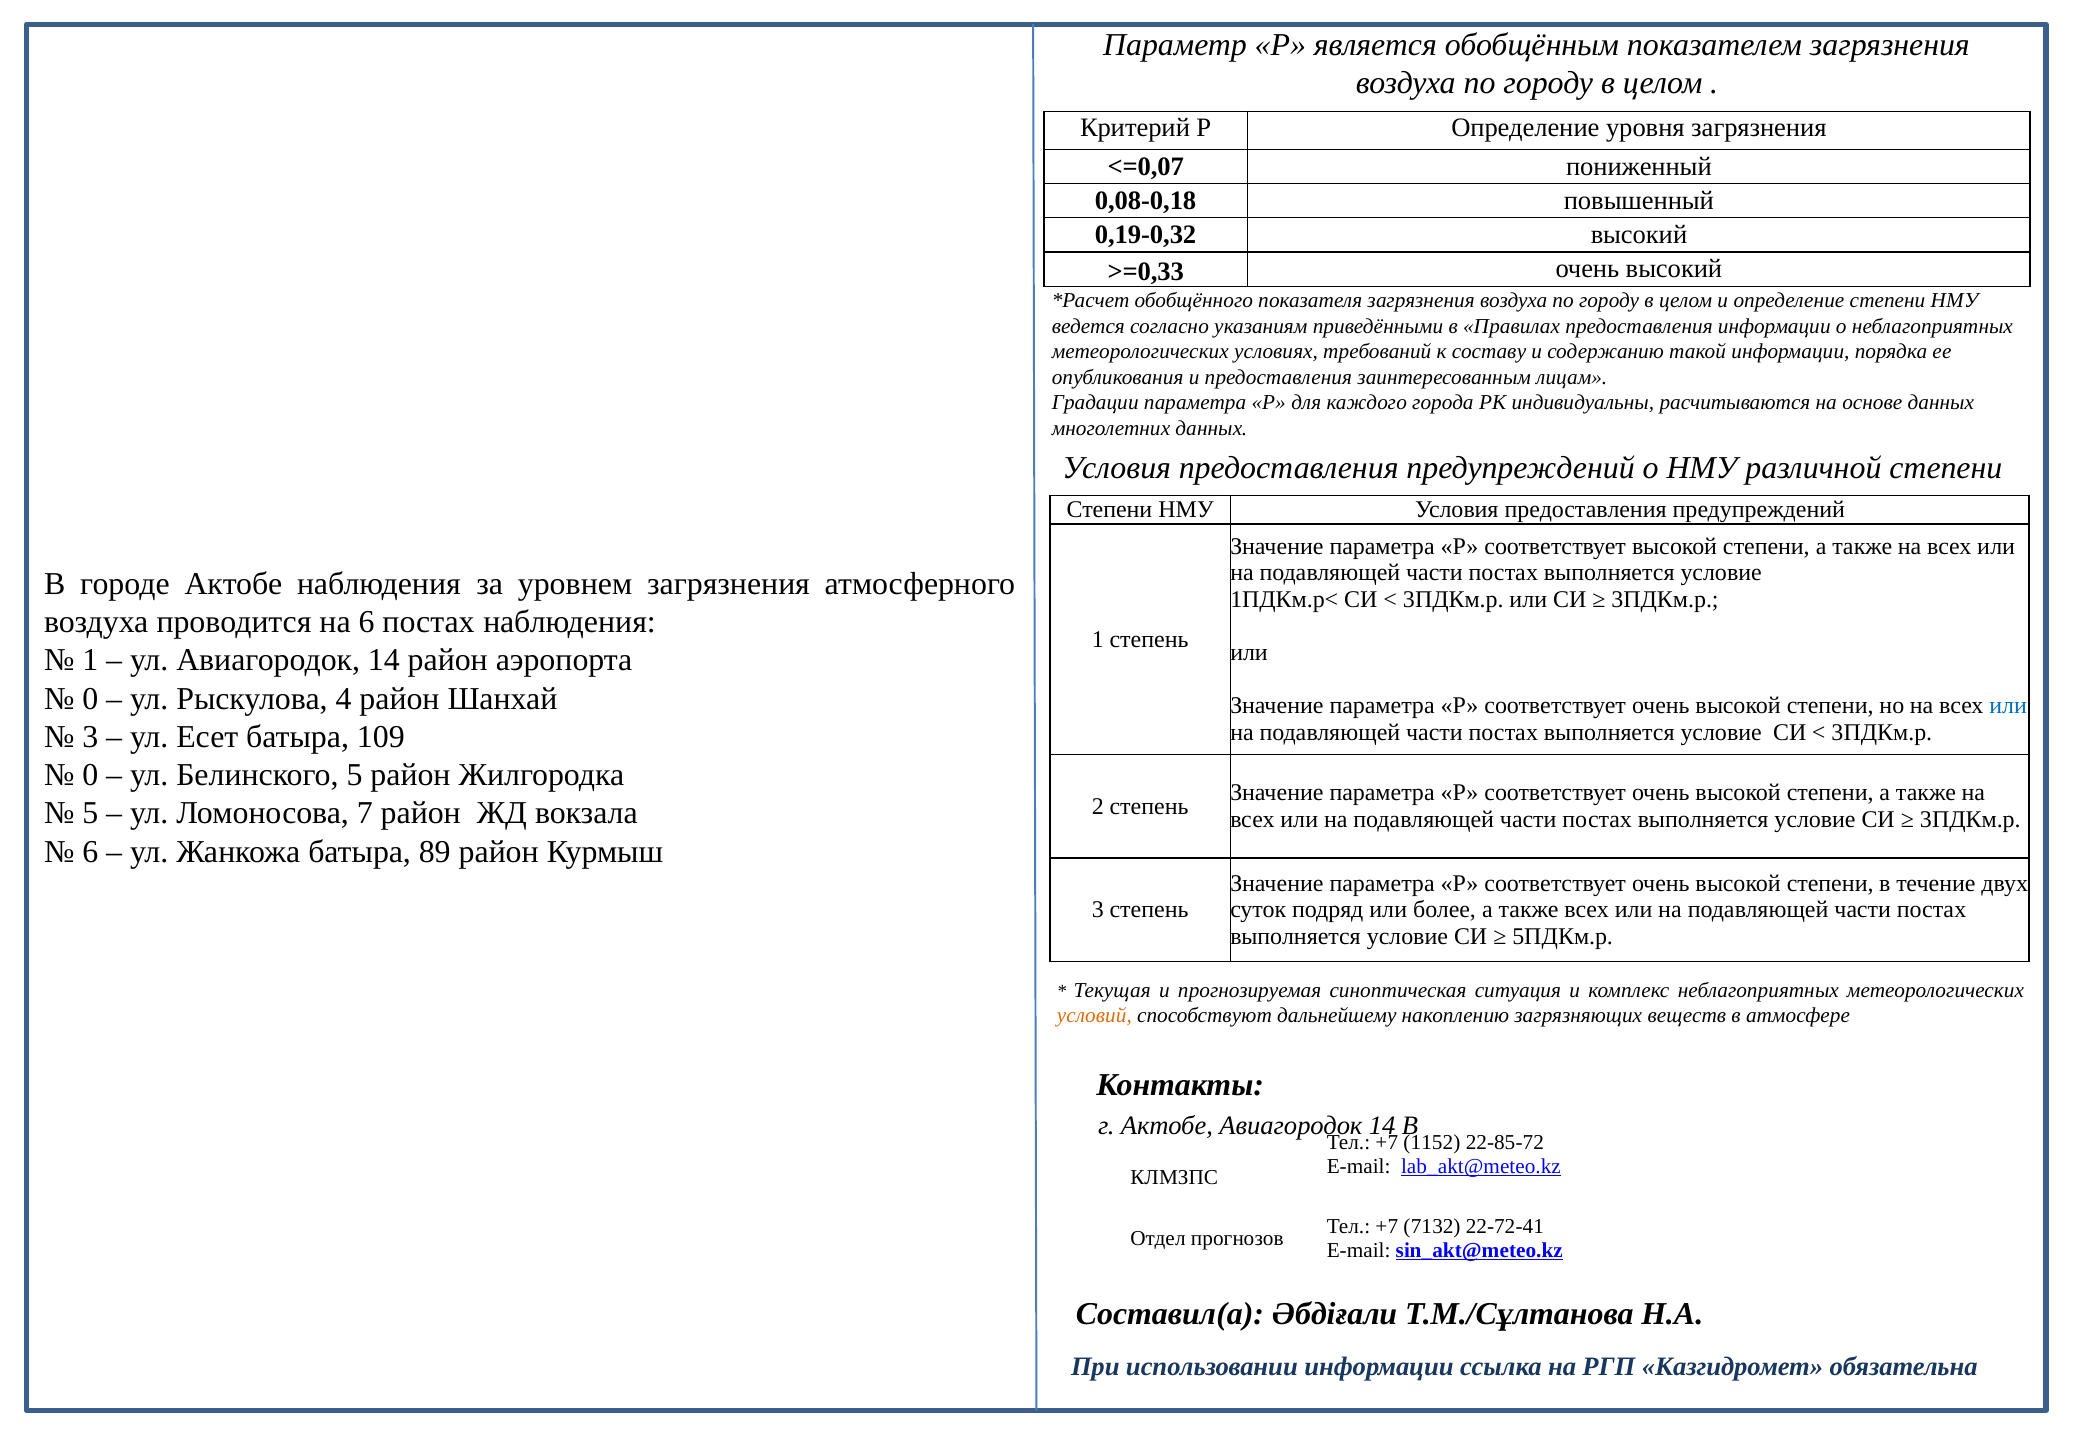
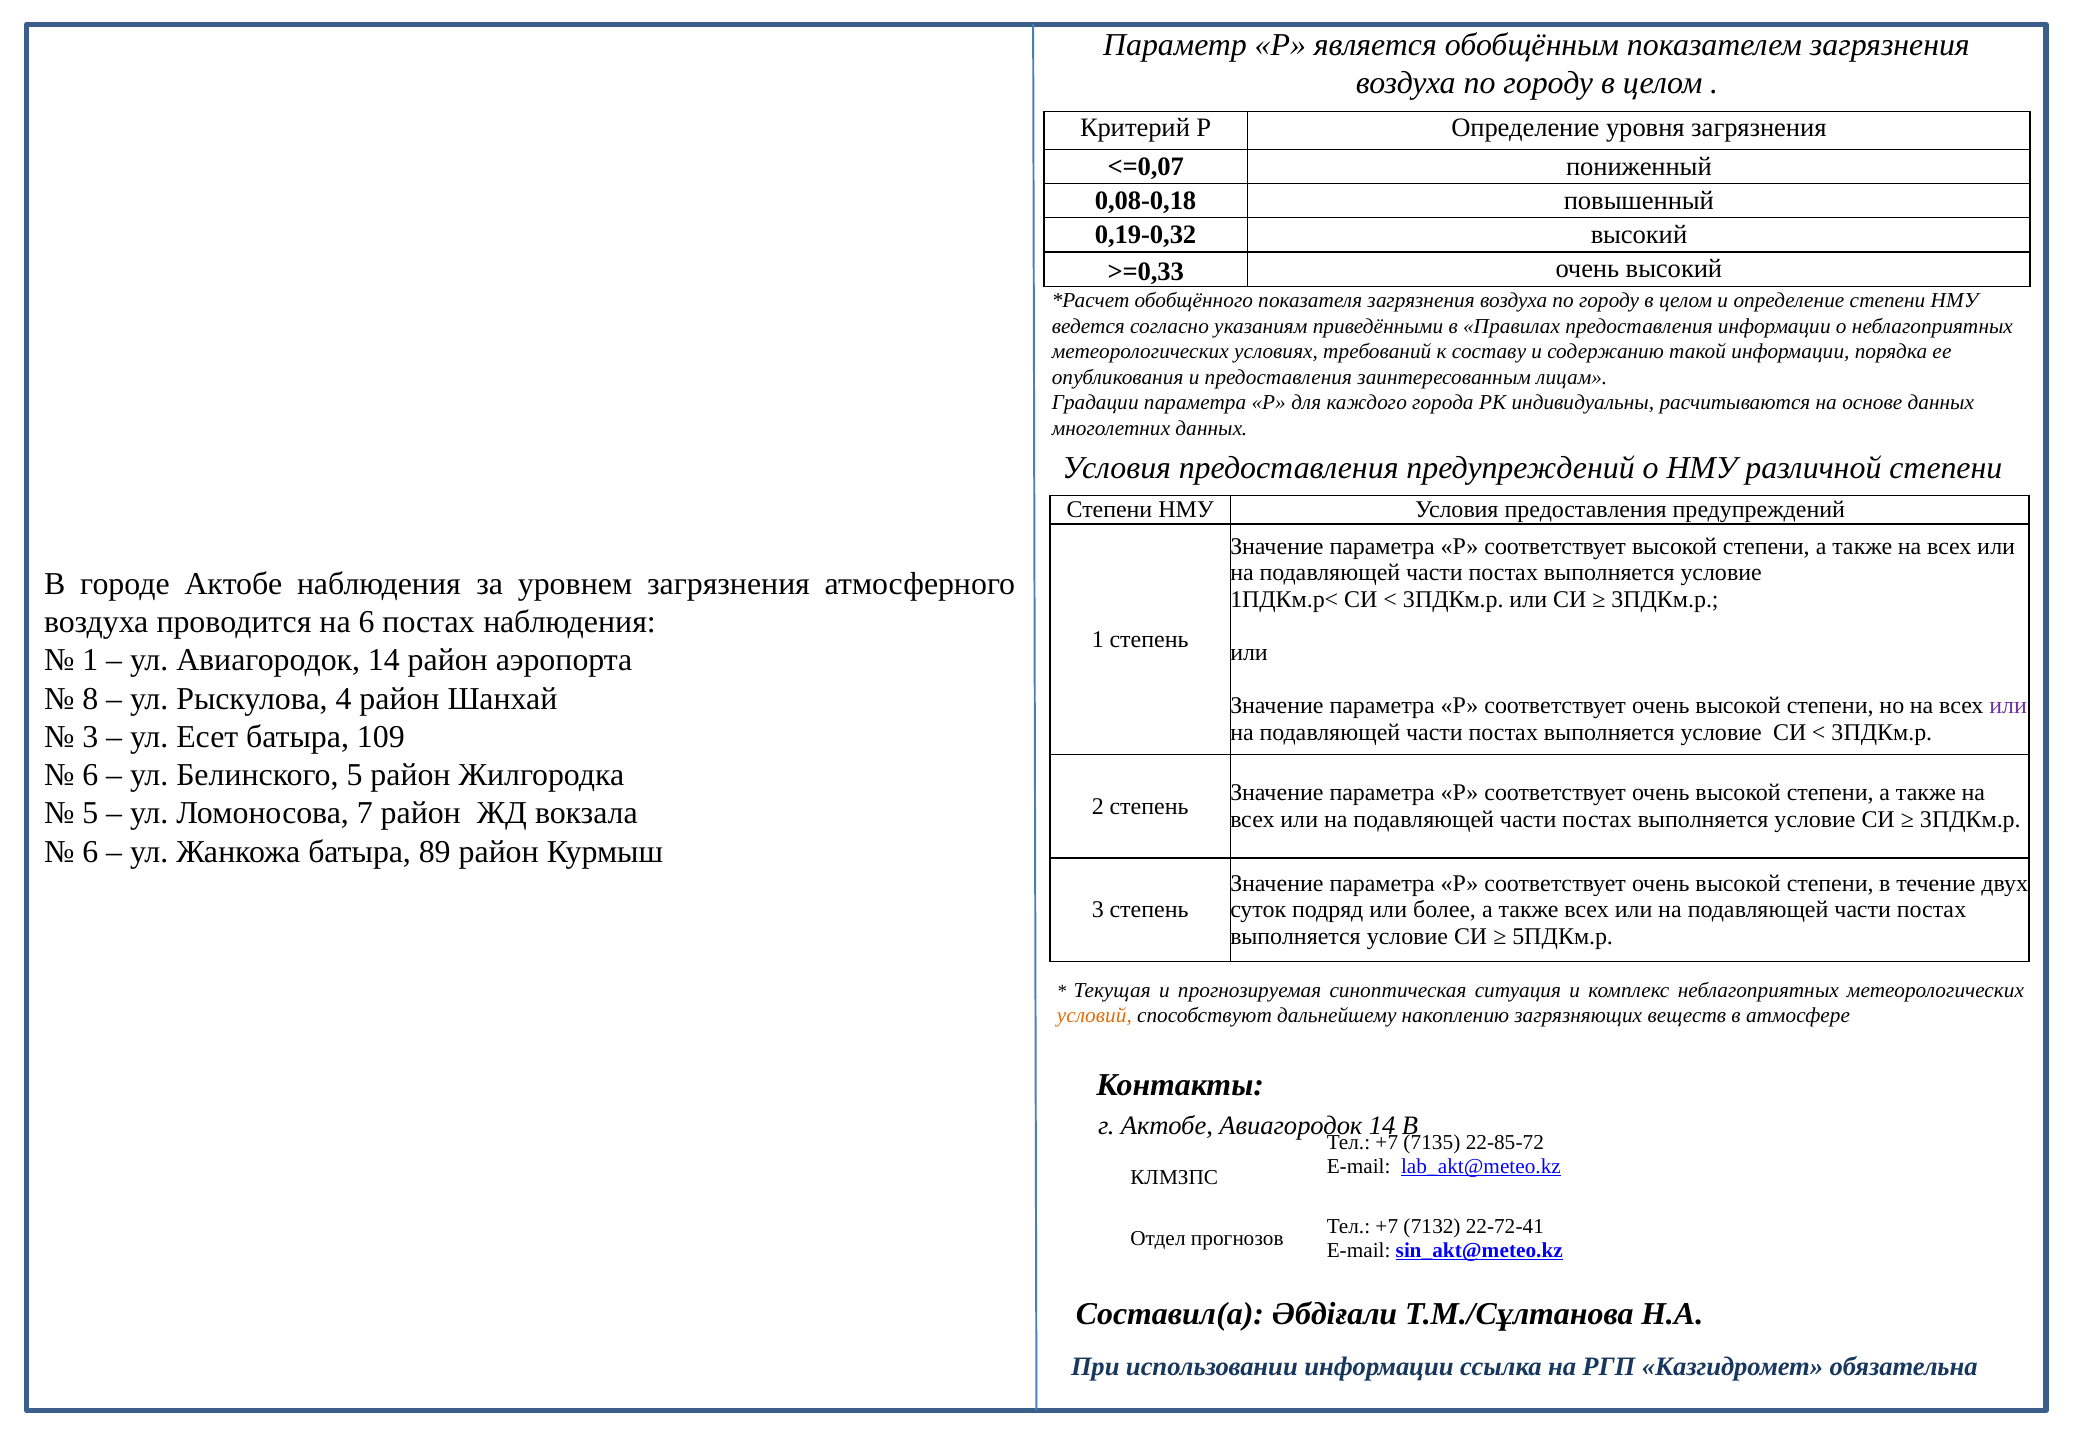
0 at (90, 699): 0 -> 8
или at (2008, 706) colour: blue -> purple
0 at (90, 775): 0 -> 6
1152: 1152 -> 7135
